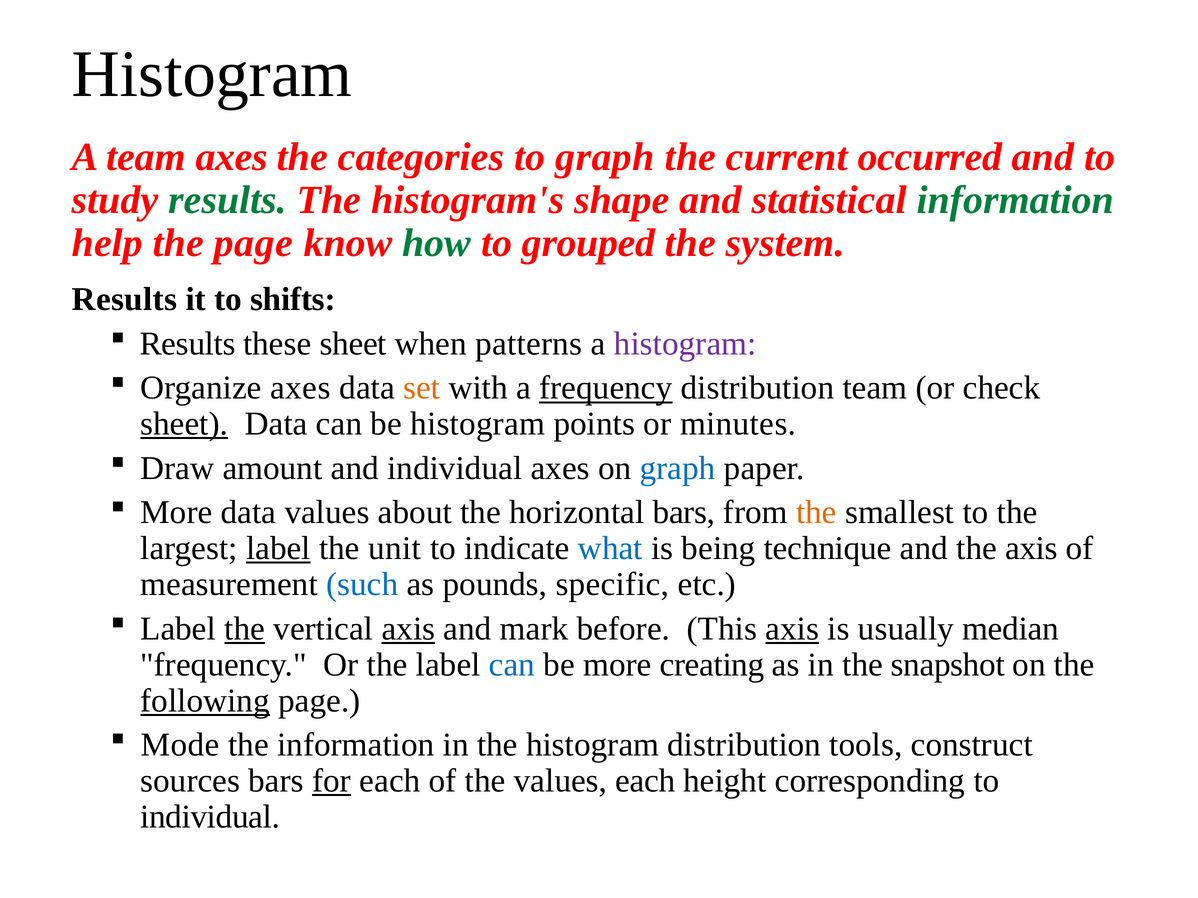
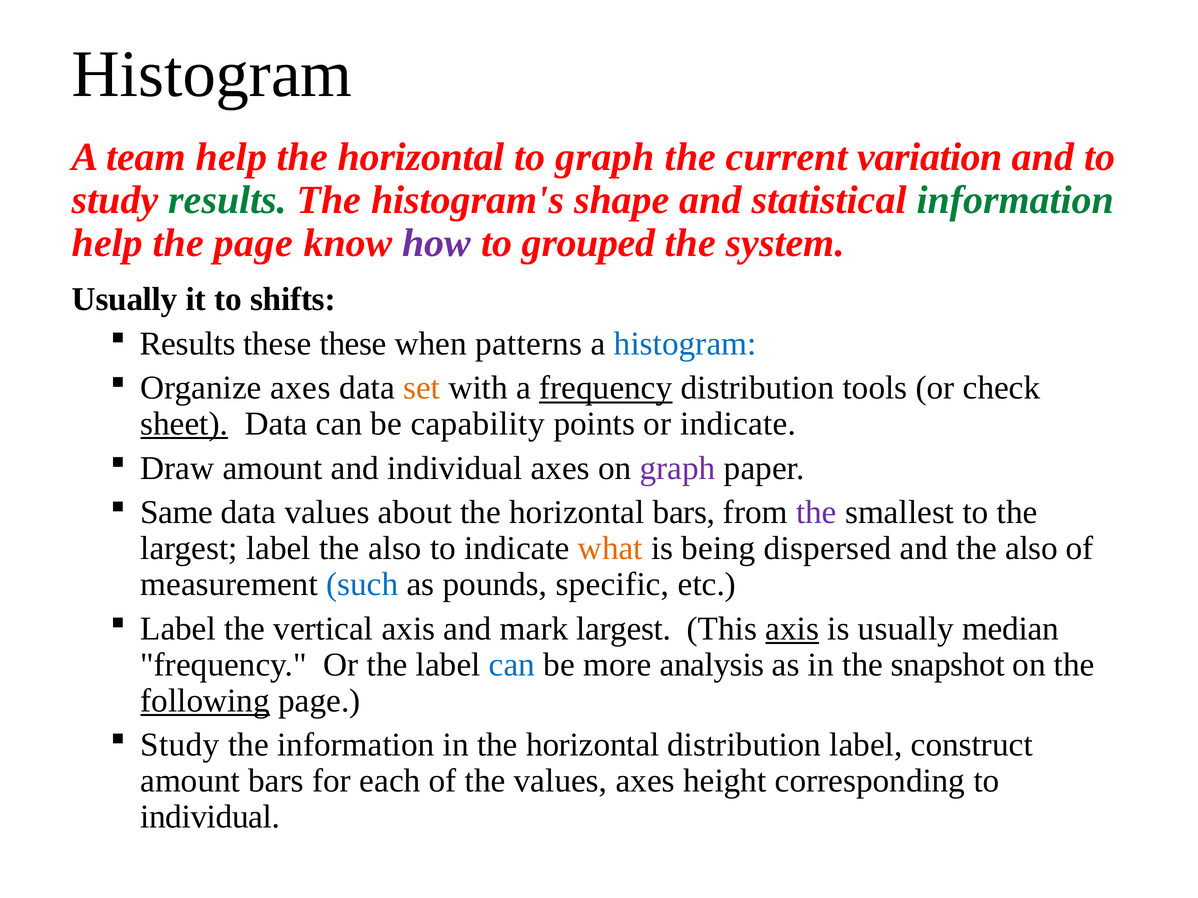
team axes: axes -> help
categories at (421, 157): categories -> horizontal
occurred: occurred -> variation
how colour: green -> purple
Results at (124, 300): Results -> Usually
these sheet: sheet -> these
histogram at (685, 344) colour: purple -> blue
distribution team: team -> tools
be histogram: histogram -> capability
or minutes: minutes -> indicate
graph at (678, 468) colour: blue -> purple
More at (176, 513): More -> Same
the at (816, 513) colour: orange -> purple
label at (278, 549) underline: present -> none
unit at (395, 549): unit -> also
what colour: blue -> orange
technique: technique -> dispersed
and the axis: axis -> also
the at (245, 629) underline: present -> none
axis at (408, 629) underline: present -> none
mark before: before -> largest
creating: creating -> analysis
Mode at (180, 745): Mode -> Study
in the histogram: histogram -> horizontal
distribution tools: tools -> label
sources at (190, 781): sources -> amount
for underline: present -> none
values each: each -> axes
